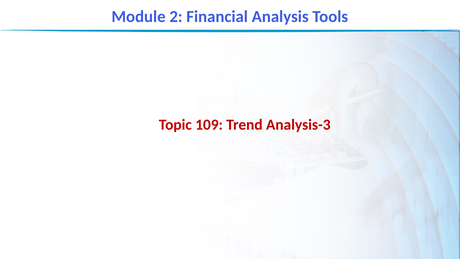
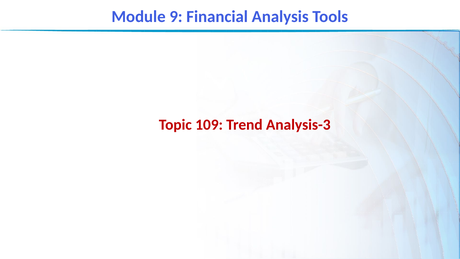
2: 2 -> 9
